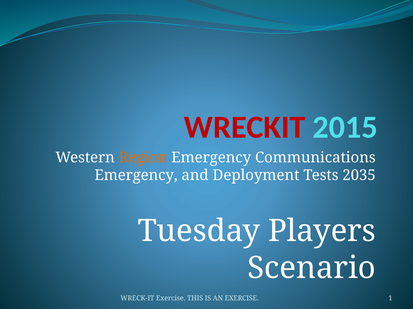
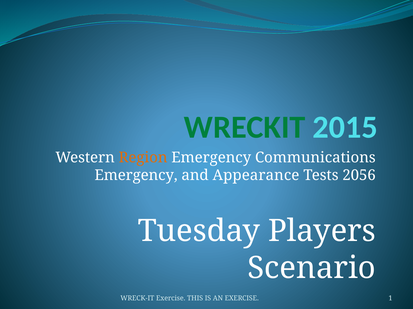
WRECKIT colour: red -> green
Deployment: Deployment -> Appearance
2035: 2035 -> 2056
